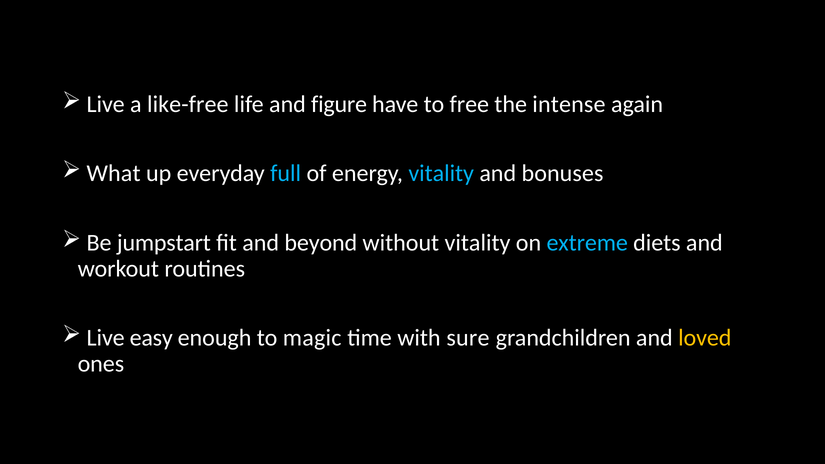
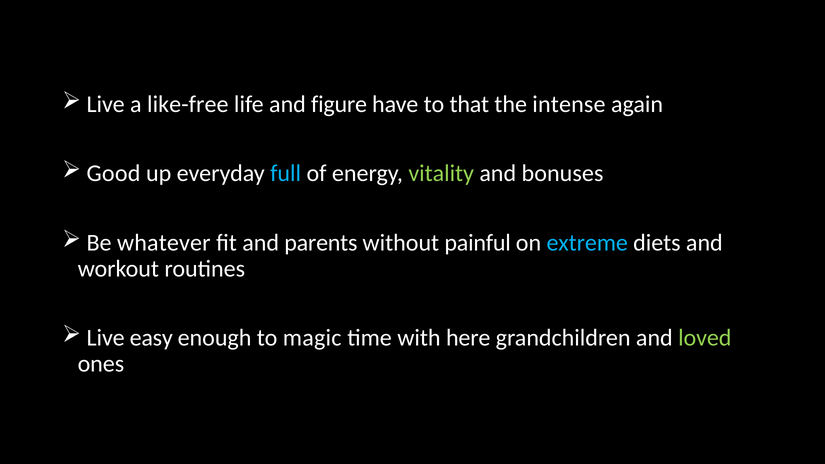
free: free -> that
What: What -> Good
vitality at (441, 174) colour: light blue -> light green
jumpstart: jumpstart -> whatever
beyond: beyond -> parents
without vitality: vitality -> painful
sure: sure -> here
loved colour: yellow -> light green
